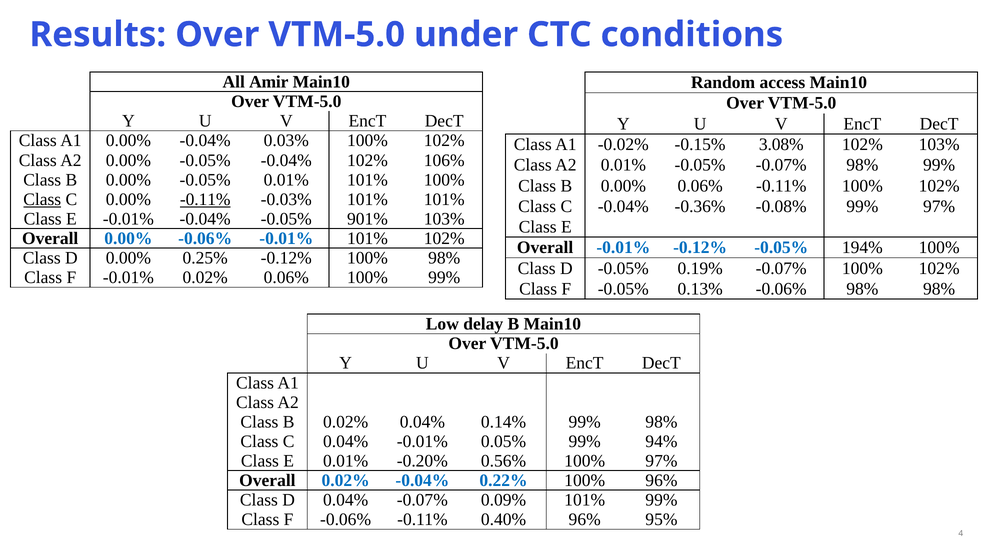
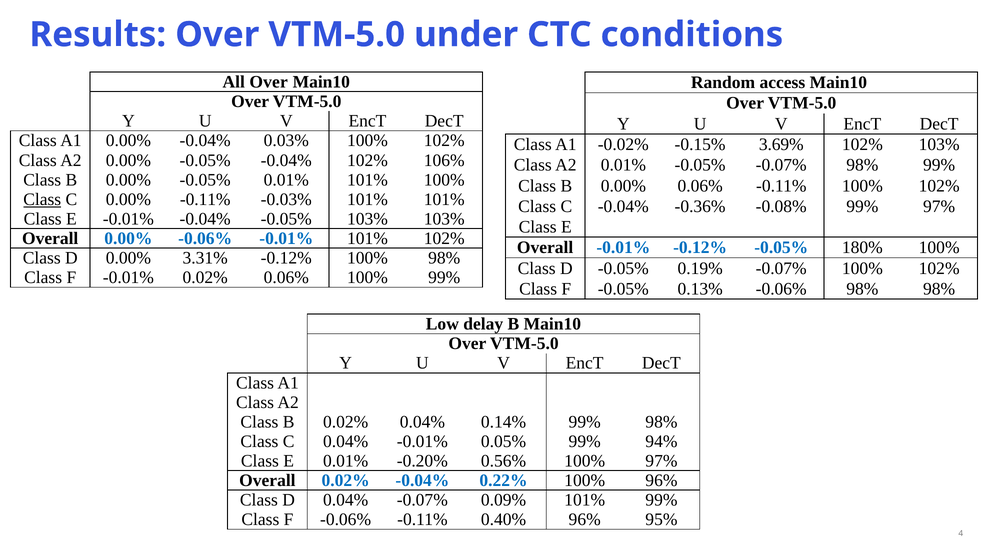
All Amir: Amir -> Over
3.08%: 3.08% -> 3.69%
-0.11% at (205, 199) underline: present -> none
-0.05% 901%: 901% -> 103%
194%: 194% -> 180%
0.25%: 0.25% -> 3.31%
